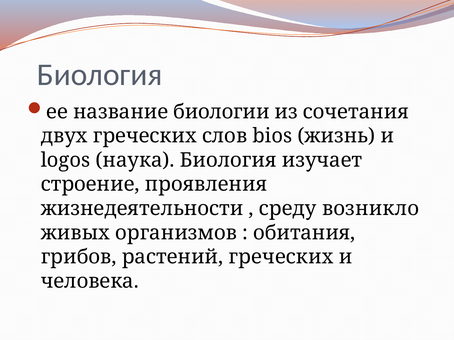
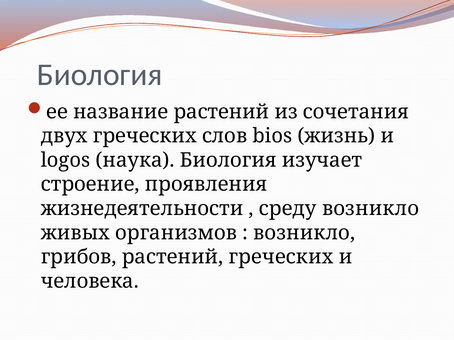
название биологии: биологии -> растений
обитания at (304, 233): обитания -> возникло
